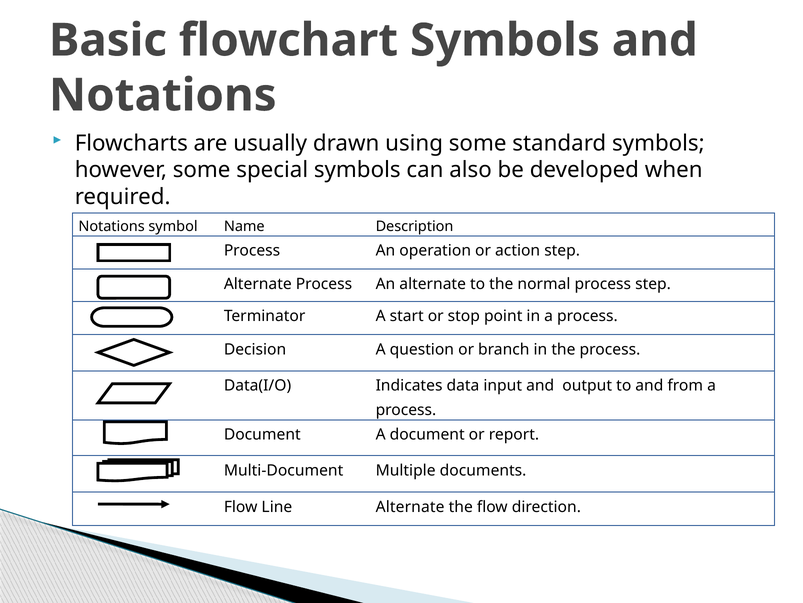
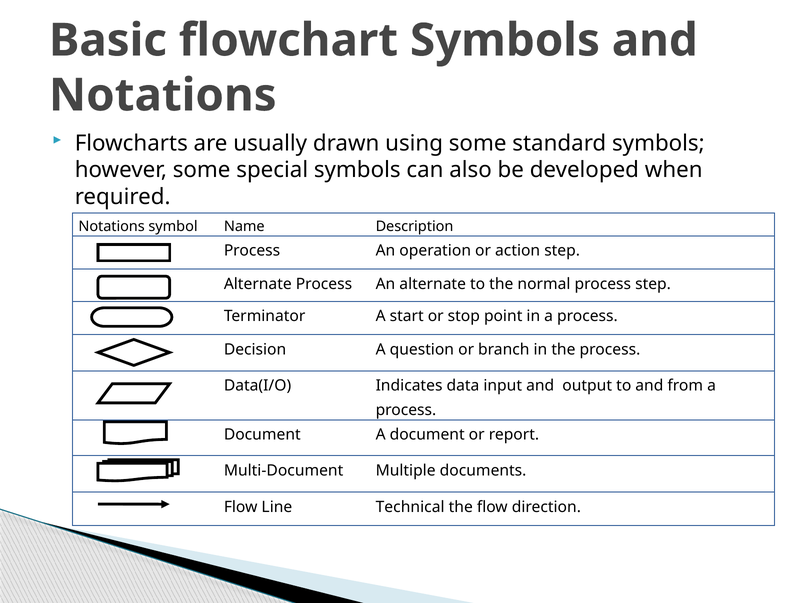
Line Alternate: Alternate -> Technical
